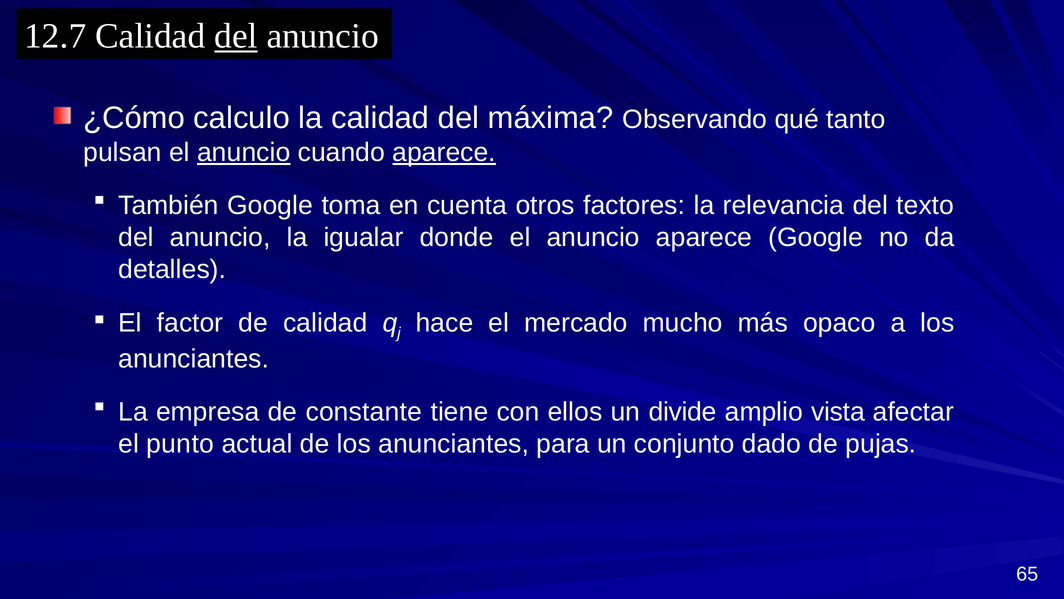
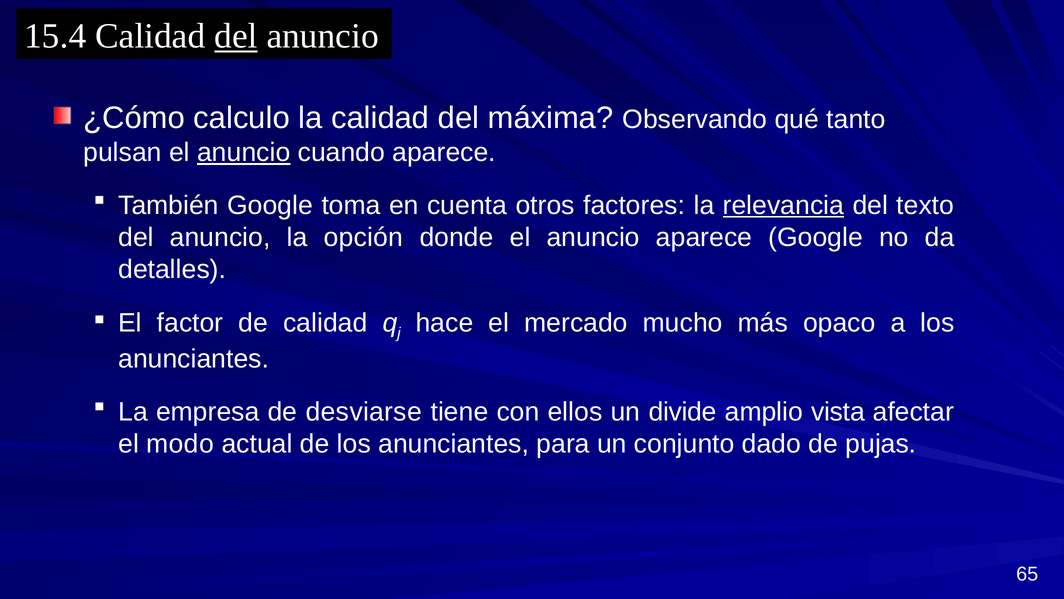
12.7: 12.7 -> 15.4
aparece at (444, 152) underline: present -> none
relevancia underline: none -> present
igualar: igualar -> opción
constante: constante -> desviarse
punto: punto -> modo
